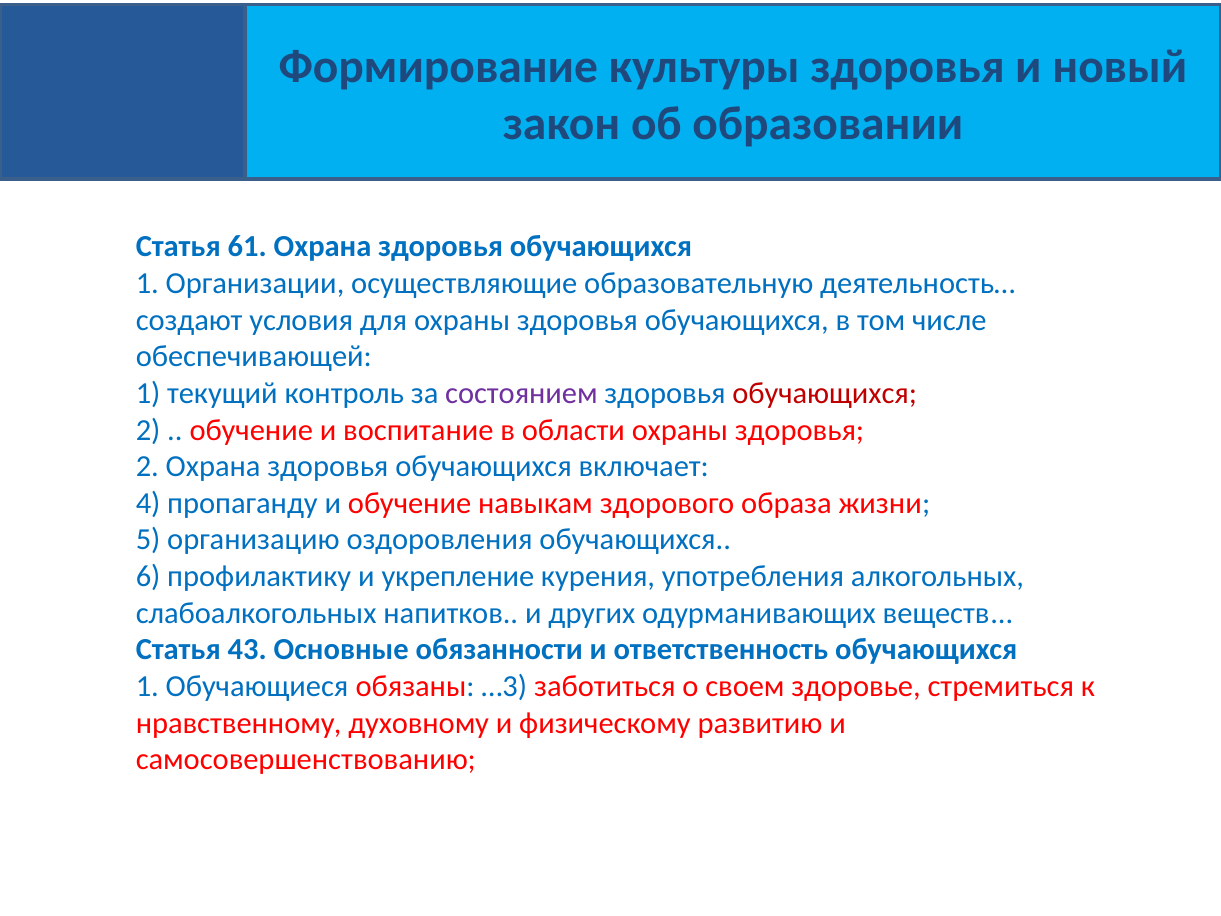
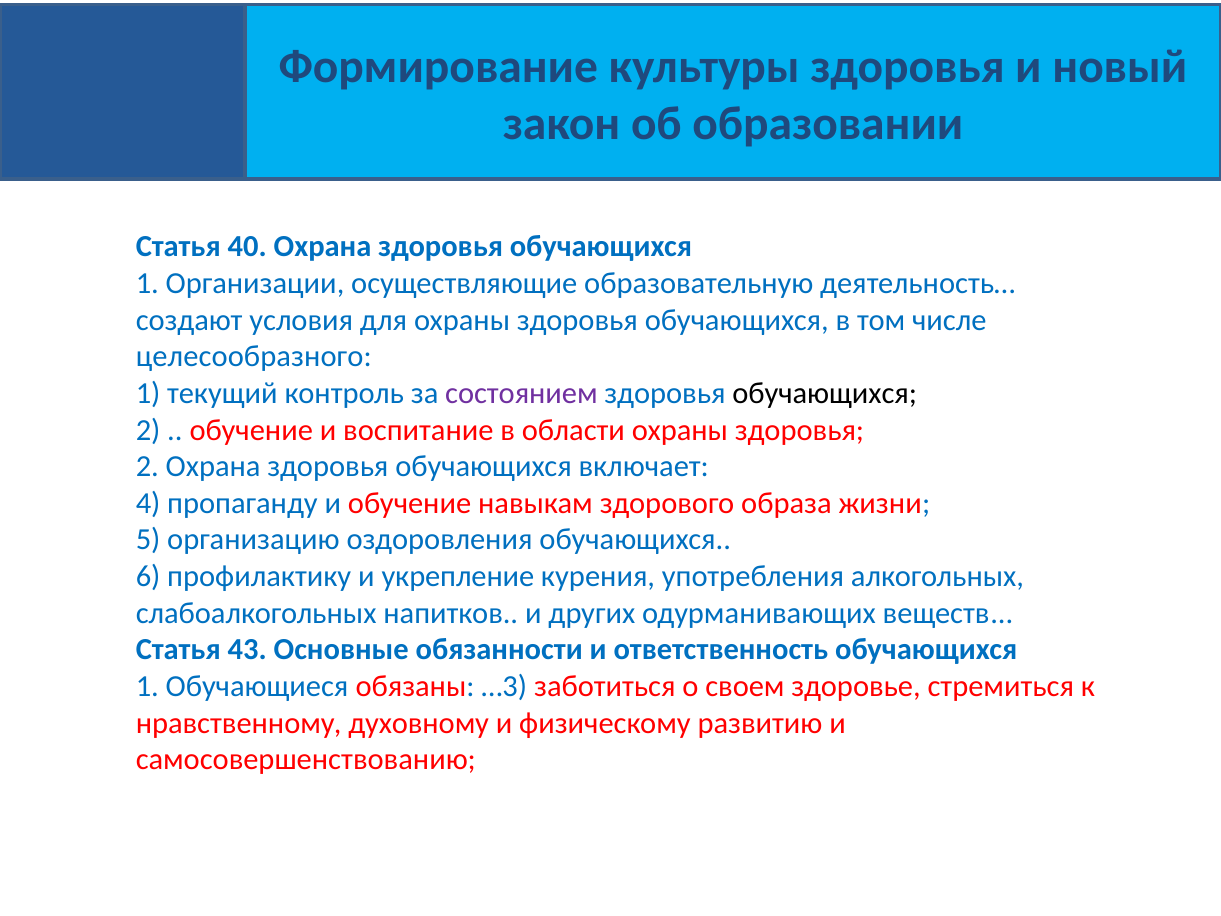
61: 61 -> 40
обеспечивающей: обеспечивающей -> целесообразного
обучающихся at (825, 393) colour: red -> black
